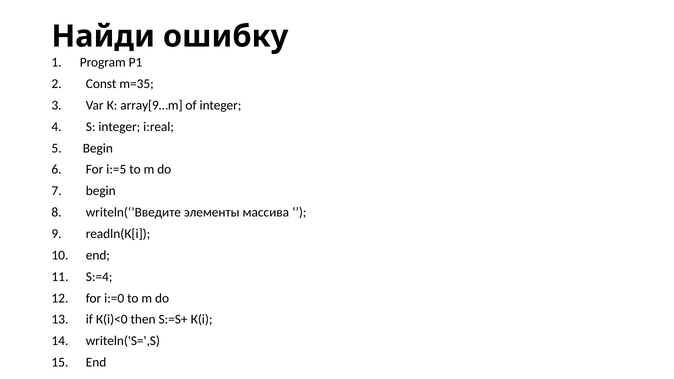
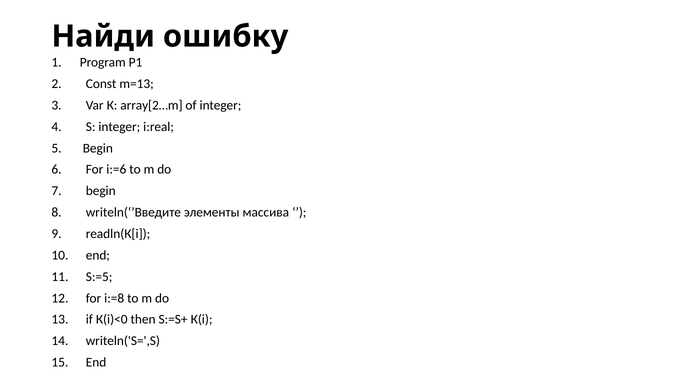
m=35: m=35 -> m=13
array[9…m: array[9…m -> array[2…m
i:=5: i:=5 -> i:=6
S:=4: S:=4 -> S:=5
i:=0: i:=0 -> i:=8
